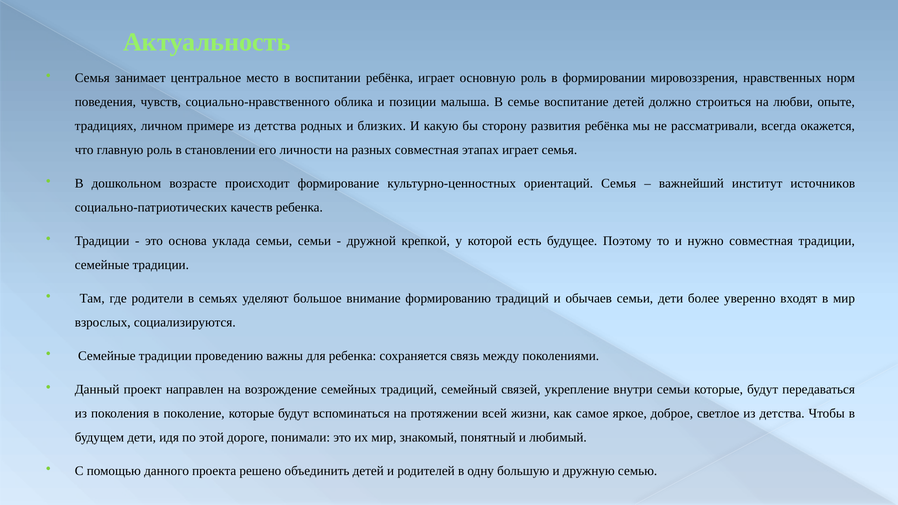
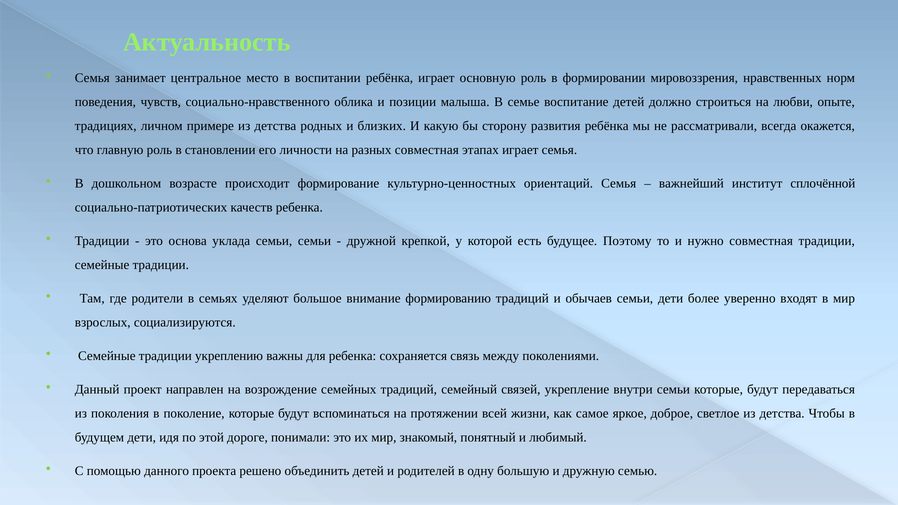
источников: источников -> сплочённой
проведению: проведению -> укреплению
